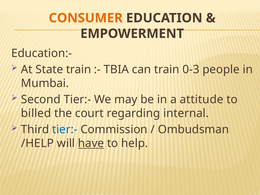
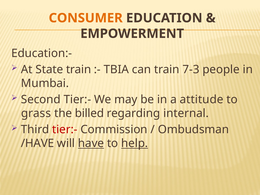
0-3: 0-3 -> 7-3
billed: billed -> grass
court: court -> billed
tier:- at (65, 130) colour: blue -> red
/HELP: /HELP -> /HAVE
help underline: none -> present
